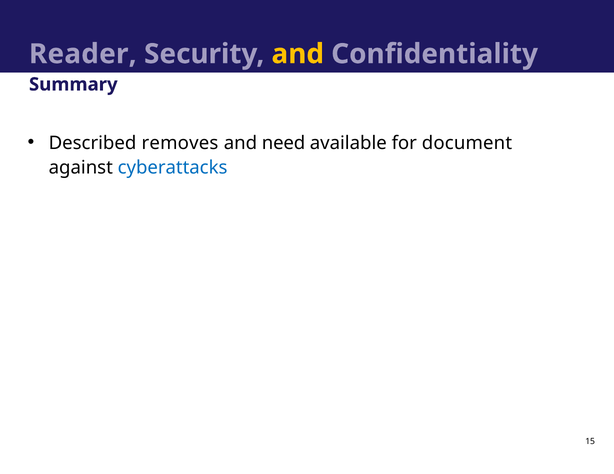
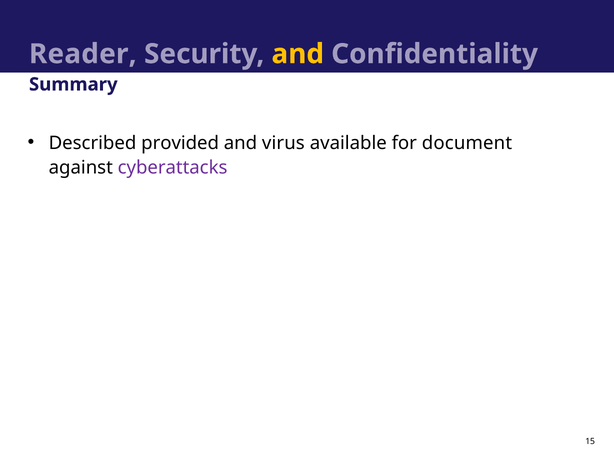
removes: removes -> provided
need: need -> virus
cyberattacks colour: blue -> purple
